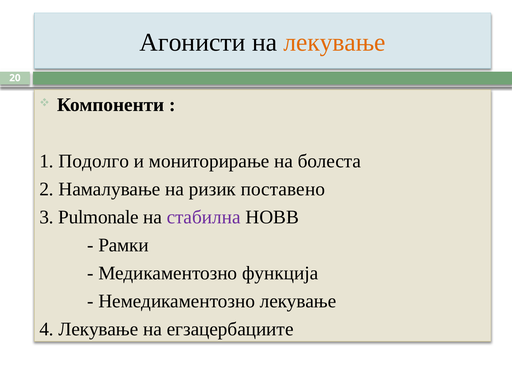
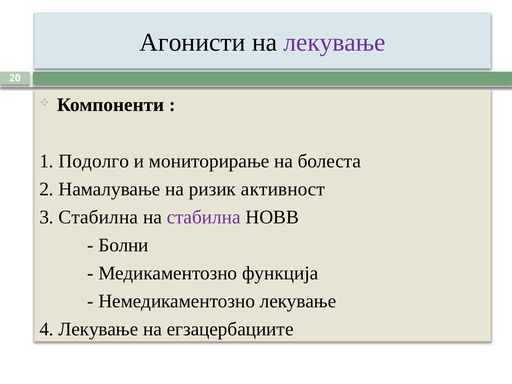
лекување at (335, 42) colour: orange -> purple
поставено: поставено -> активност
3 Pulmonale: Pulmonale -> Стабилна
Рамки: Рамки -> Болни
